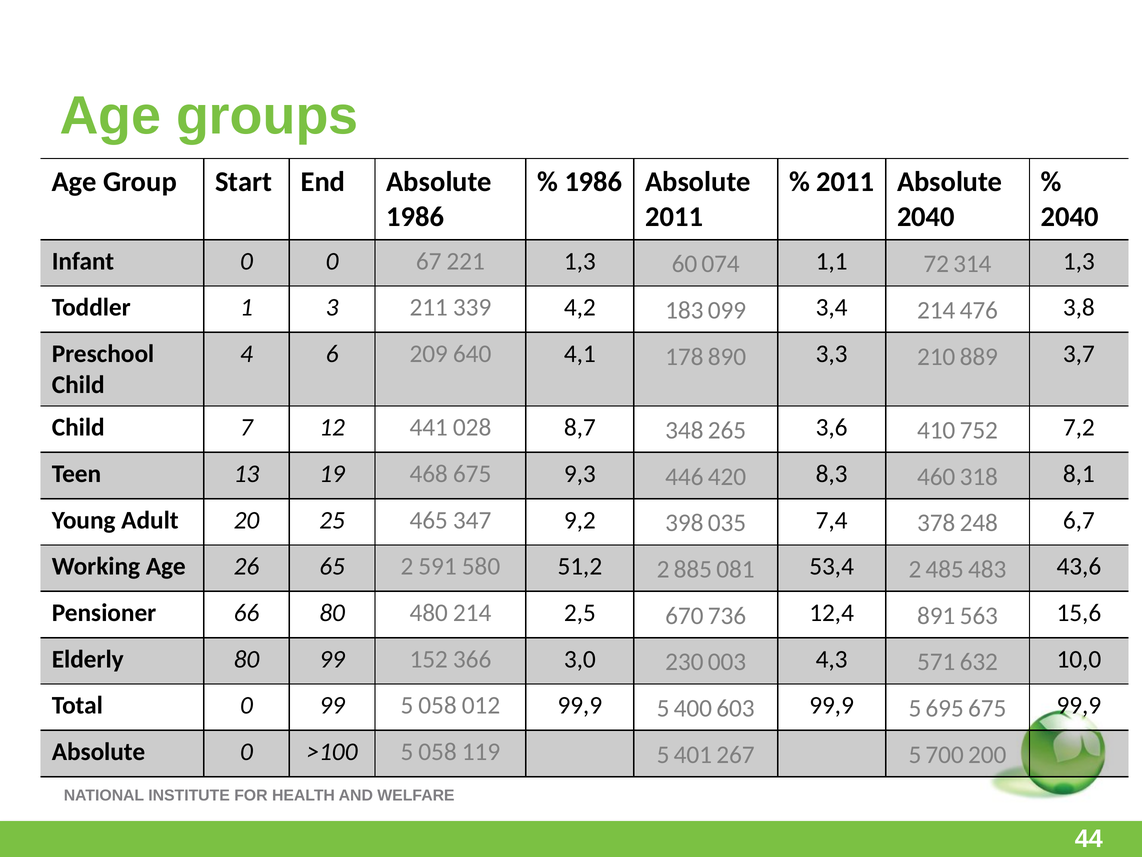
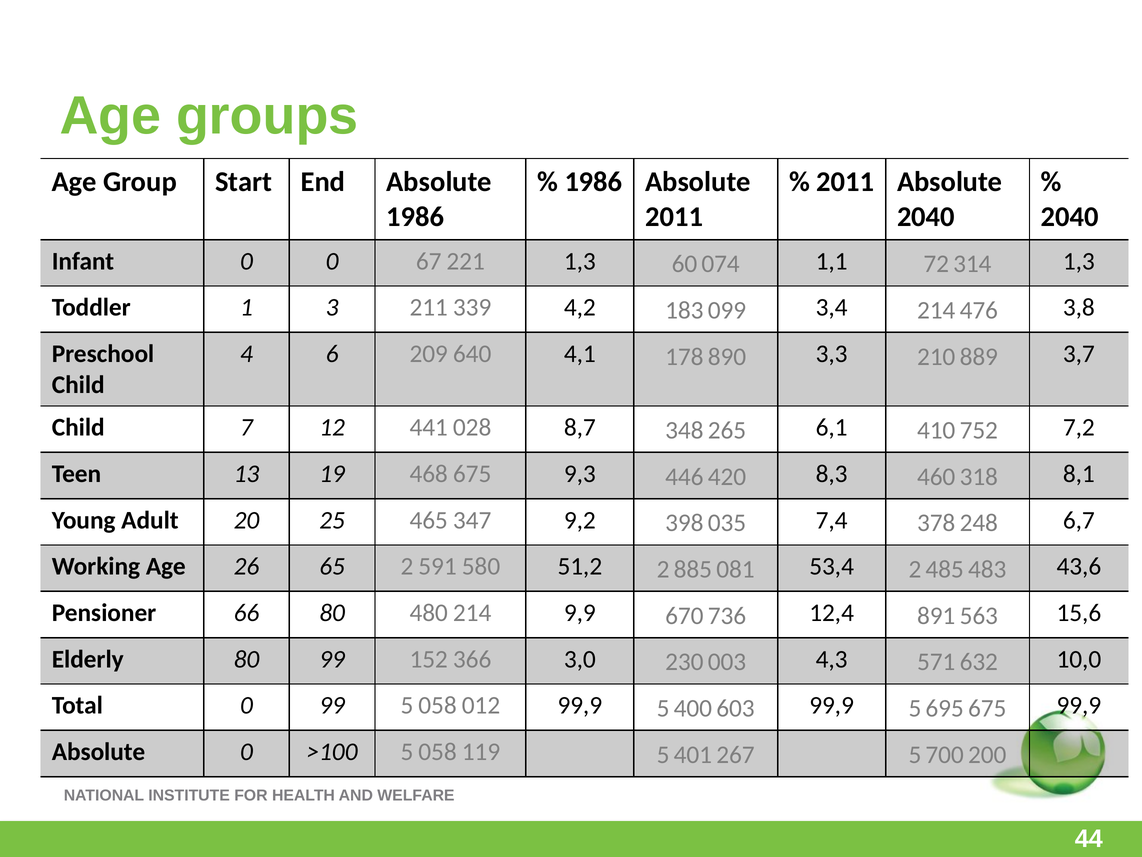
3,6: 3,6 -> 6,1
2,5: 2,5 -> 9,9
